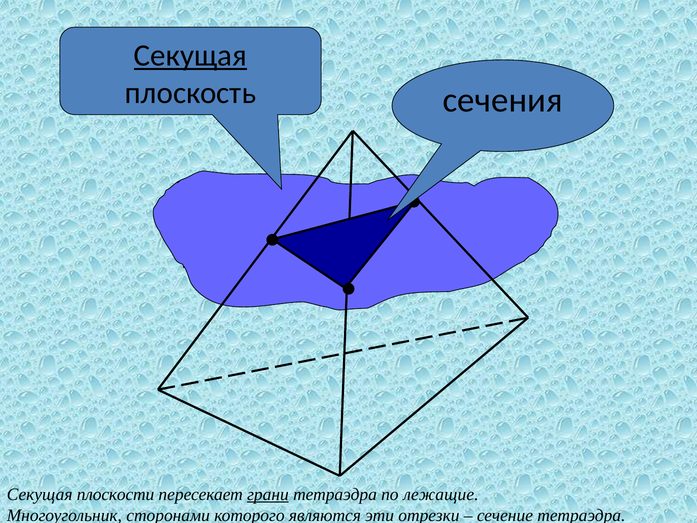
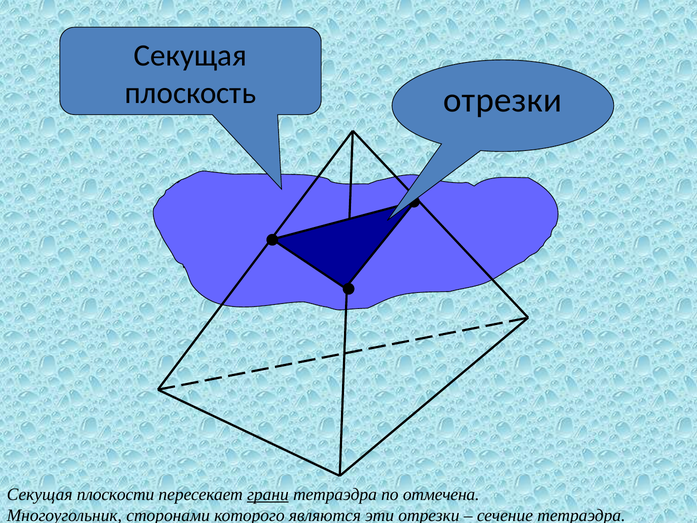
Секущая at (190, 56) underline: present -> none
плоскость сечения: сечения -> отрезки
лежащие: лежащие -> отмечена
